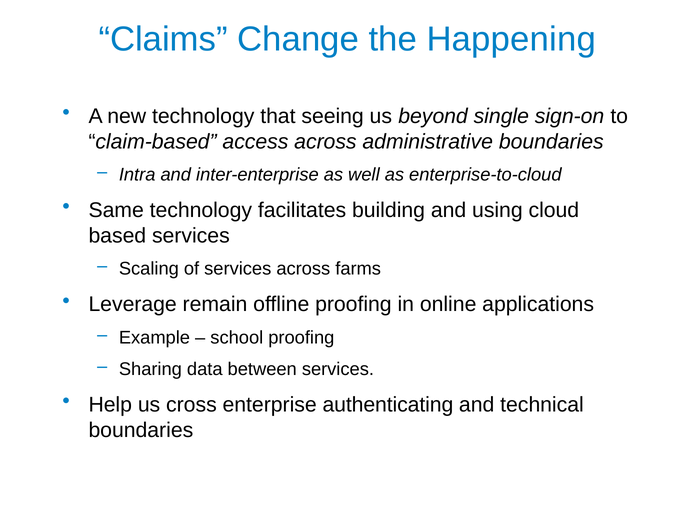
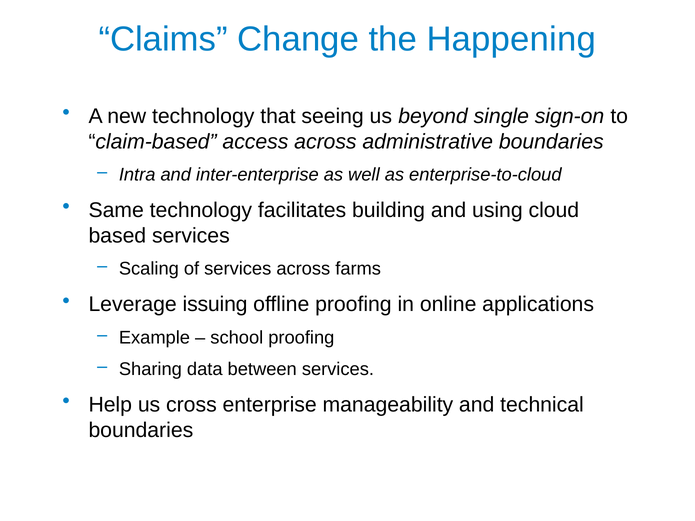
remain: remain -> issuing
authenticating: authenticating -> manageability
